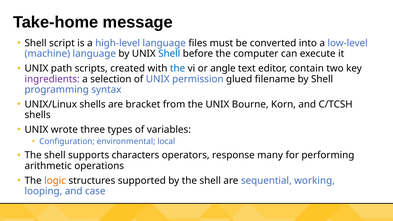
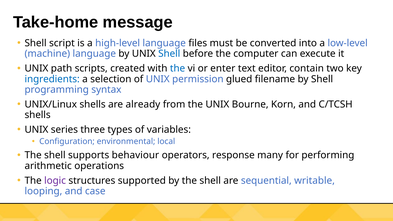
angle: angle -> enter
ingredients colour: purple -> blue
bracket: bracket -> already
wrote: wrote -> series
characters: characters -> behaviour
logic colour: orange -> purple
working: working -> writable
